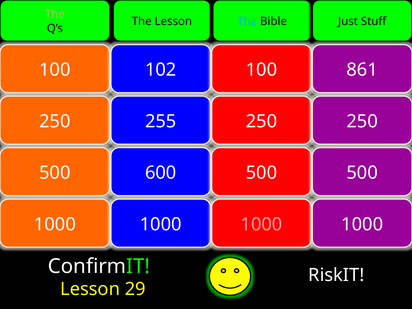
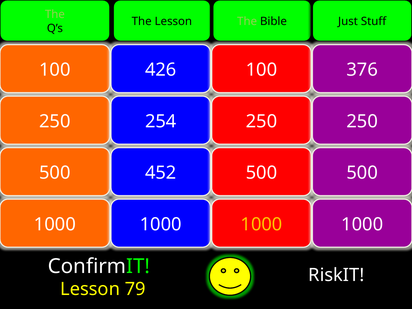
The at (247, 21) colour: light blue -> light green
102: 102 -> 426
861: 861 -> 376
255: 255 -> 254
600: 600 -> 452
1000 at (261, 224) colour: pink -> yellow
29: 29 -> 79
